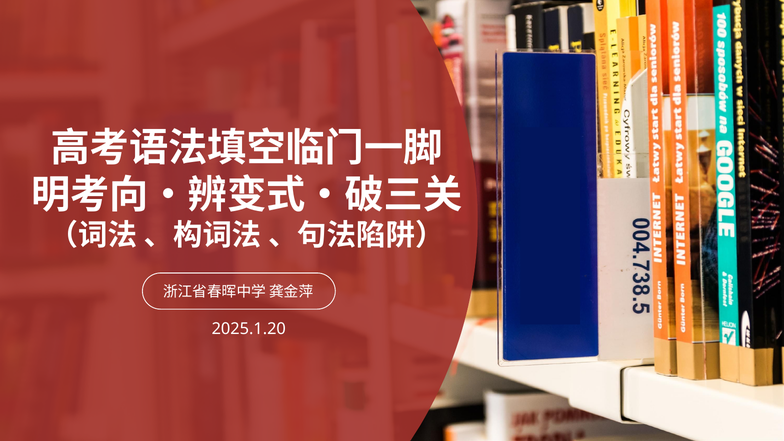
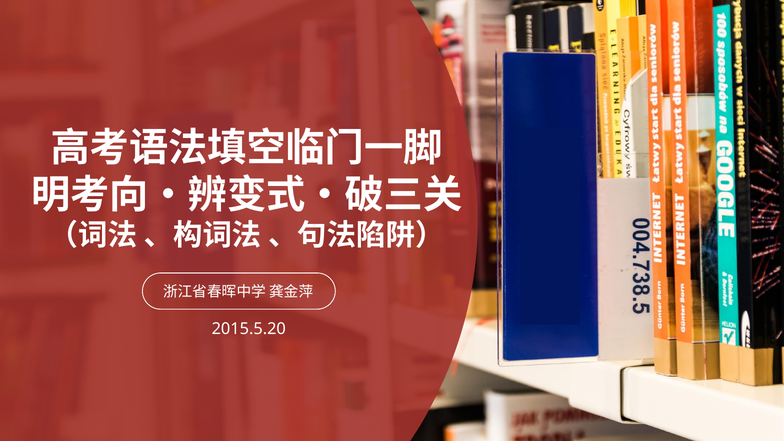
2025.1.20: 2025.1.20 -> 2015.5.20
